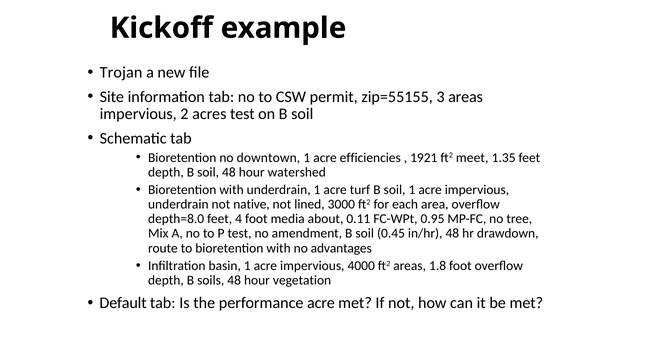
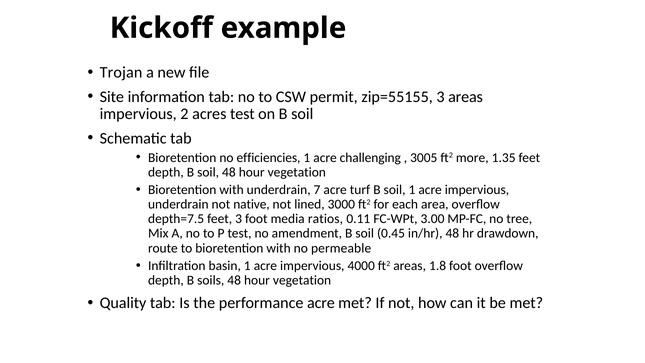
downtown: downtown -> efficiencies
efficiencies: efficiencies -> challenging
1921: 1921 -> 3005
meet: meet -> more
soil 48 hour watershed: watershed -> vegetation
underdrain 1: 1 -> 7
depth=8.0: depth=8.0 -> depth=7.5
feet 4: 4 -> 3
about: about -> ratios
0.95: 0.95 -> 3.00
advantages: advantages -> permeable
Default: Default -> Quality
